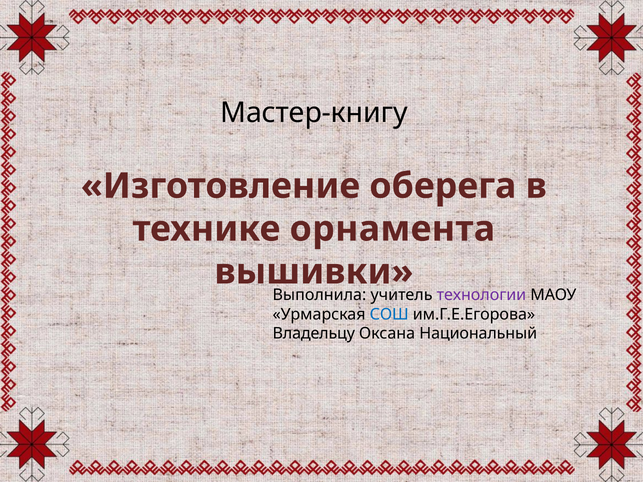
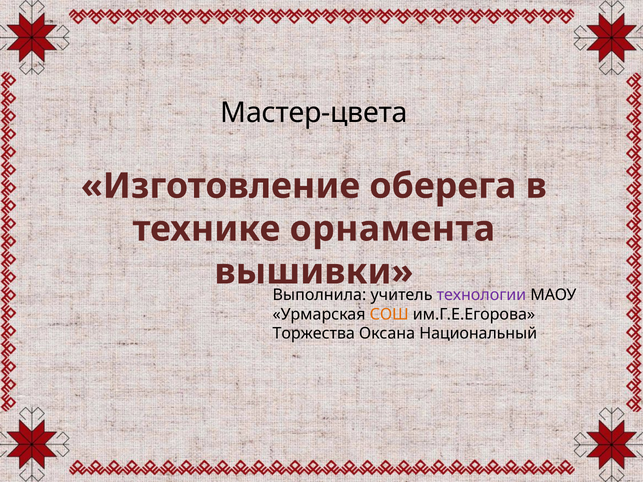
Мастер-книгу: Мастер-книгу -> Мастер-цвета
СОШ colour: blue -> orange
Владельцу: Владельцу -> Торжества
